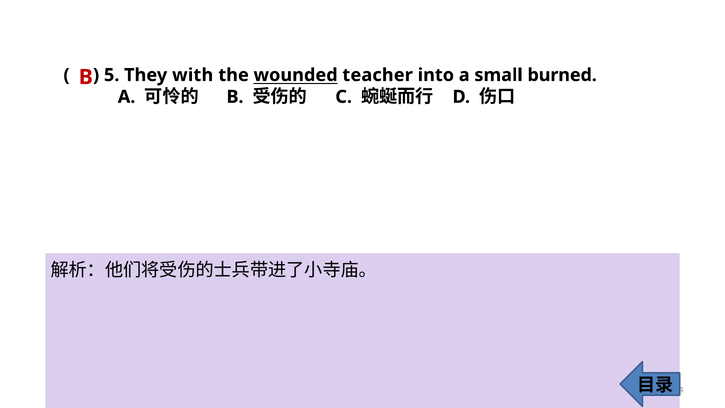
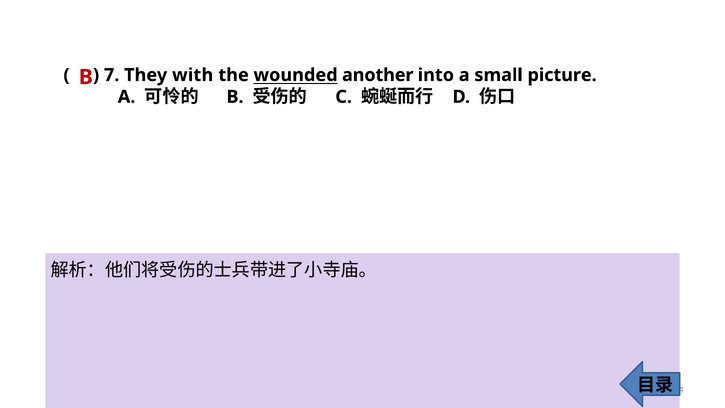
5: 5 -> 7
teacher: teacher -> another
burned: burned -> picture
